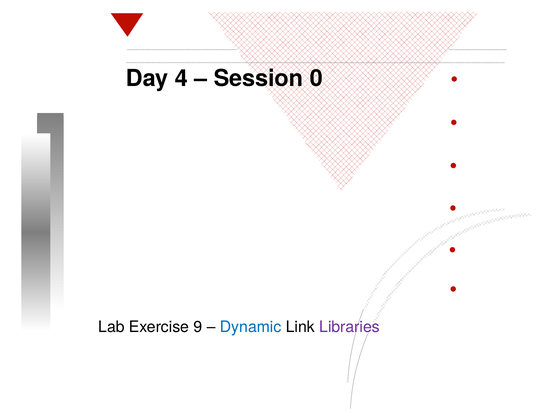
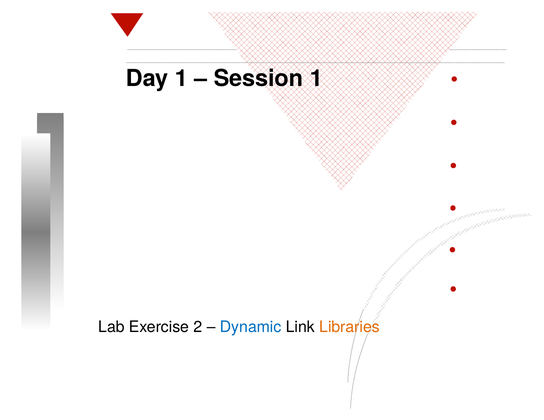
Day 4: 4 -> 1
Session 0: 0 -> 1
9: 9 -> 2
Libraries colour: purple -> orange
